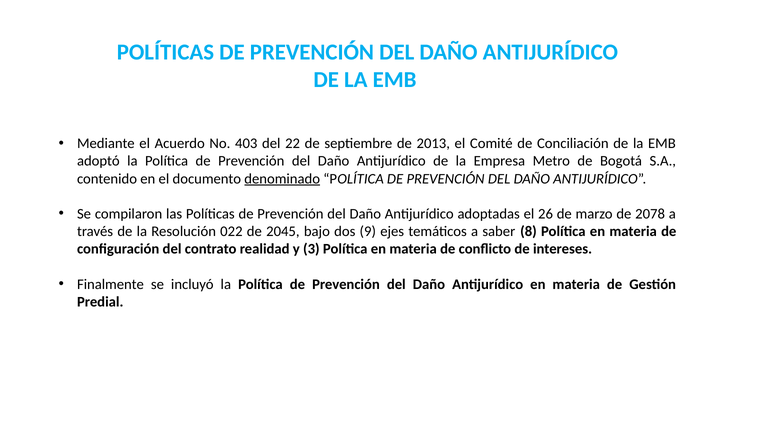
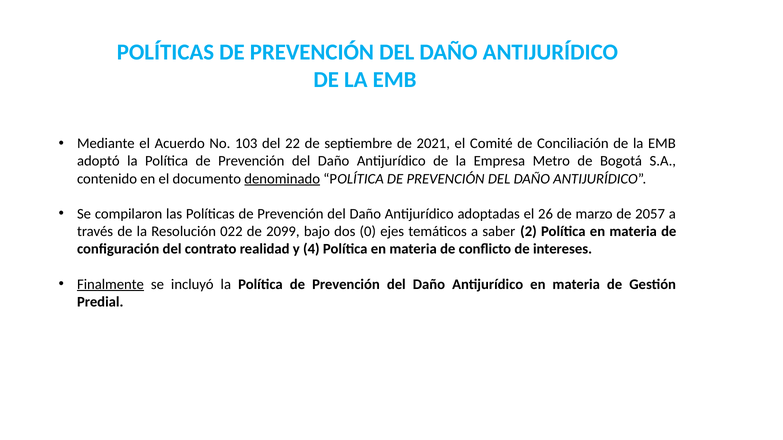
403: 403 -> 103
2013: 2013 -> 2021
2078: 2078 -> 2057
2045: 2045 -> 2099
9: 9 -> 0
8: 8 -> 2
3: 3 -> 4
Finalmente underline: none -> present
